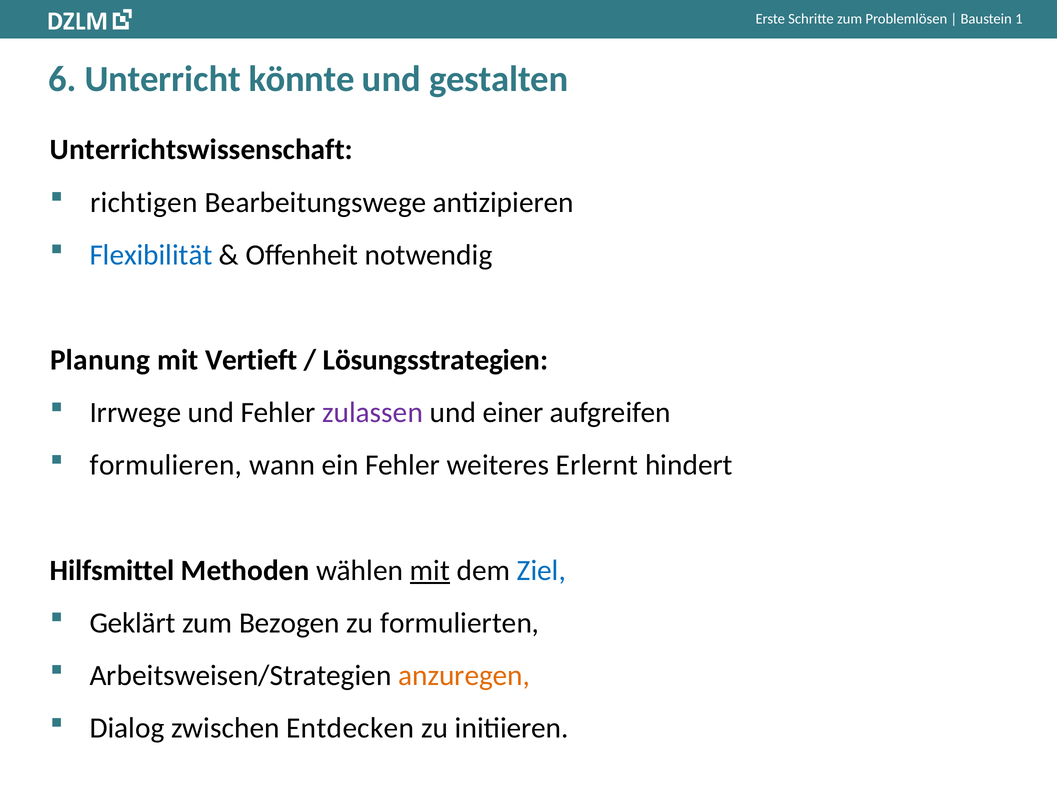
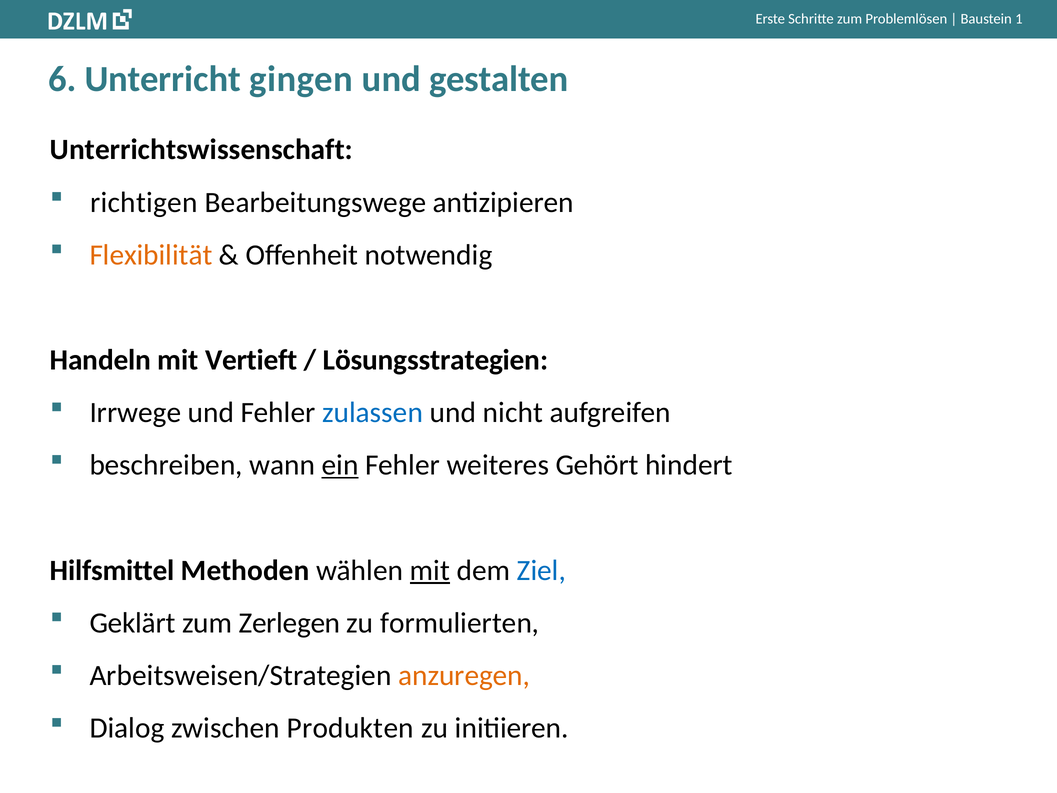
könnte: könnte -> gingen
Flexibilität colour: blue -> orange
Planung: Planung -> Handeln
zulassen colour: purple -> blue
einer: einer -> nicht
formulieren: formulieren -> beschreiben
ein underline: none -> present
Erlernt: Erlernt -> Gehört
Bezogen: Bezogen -> Zerlegen
Entdecken: Entdecken -> Produkten
